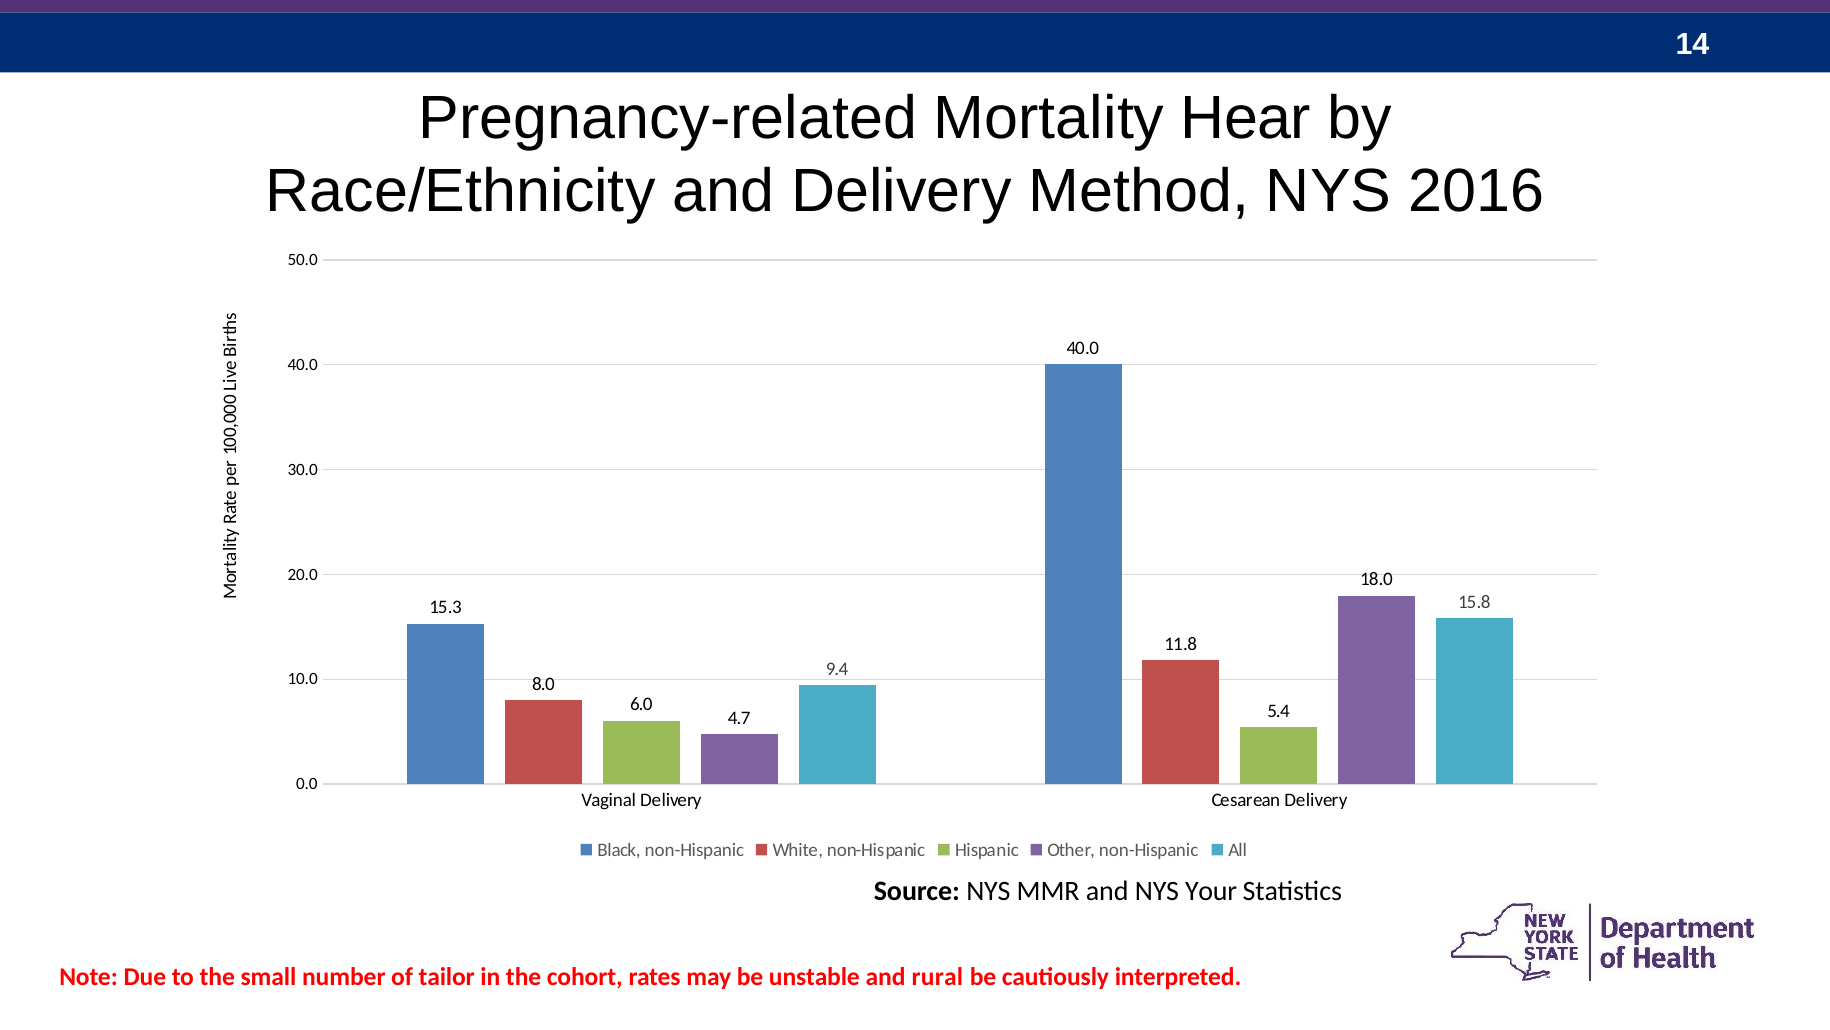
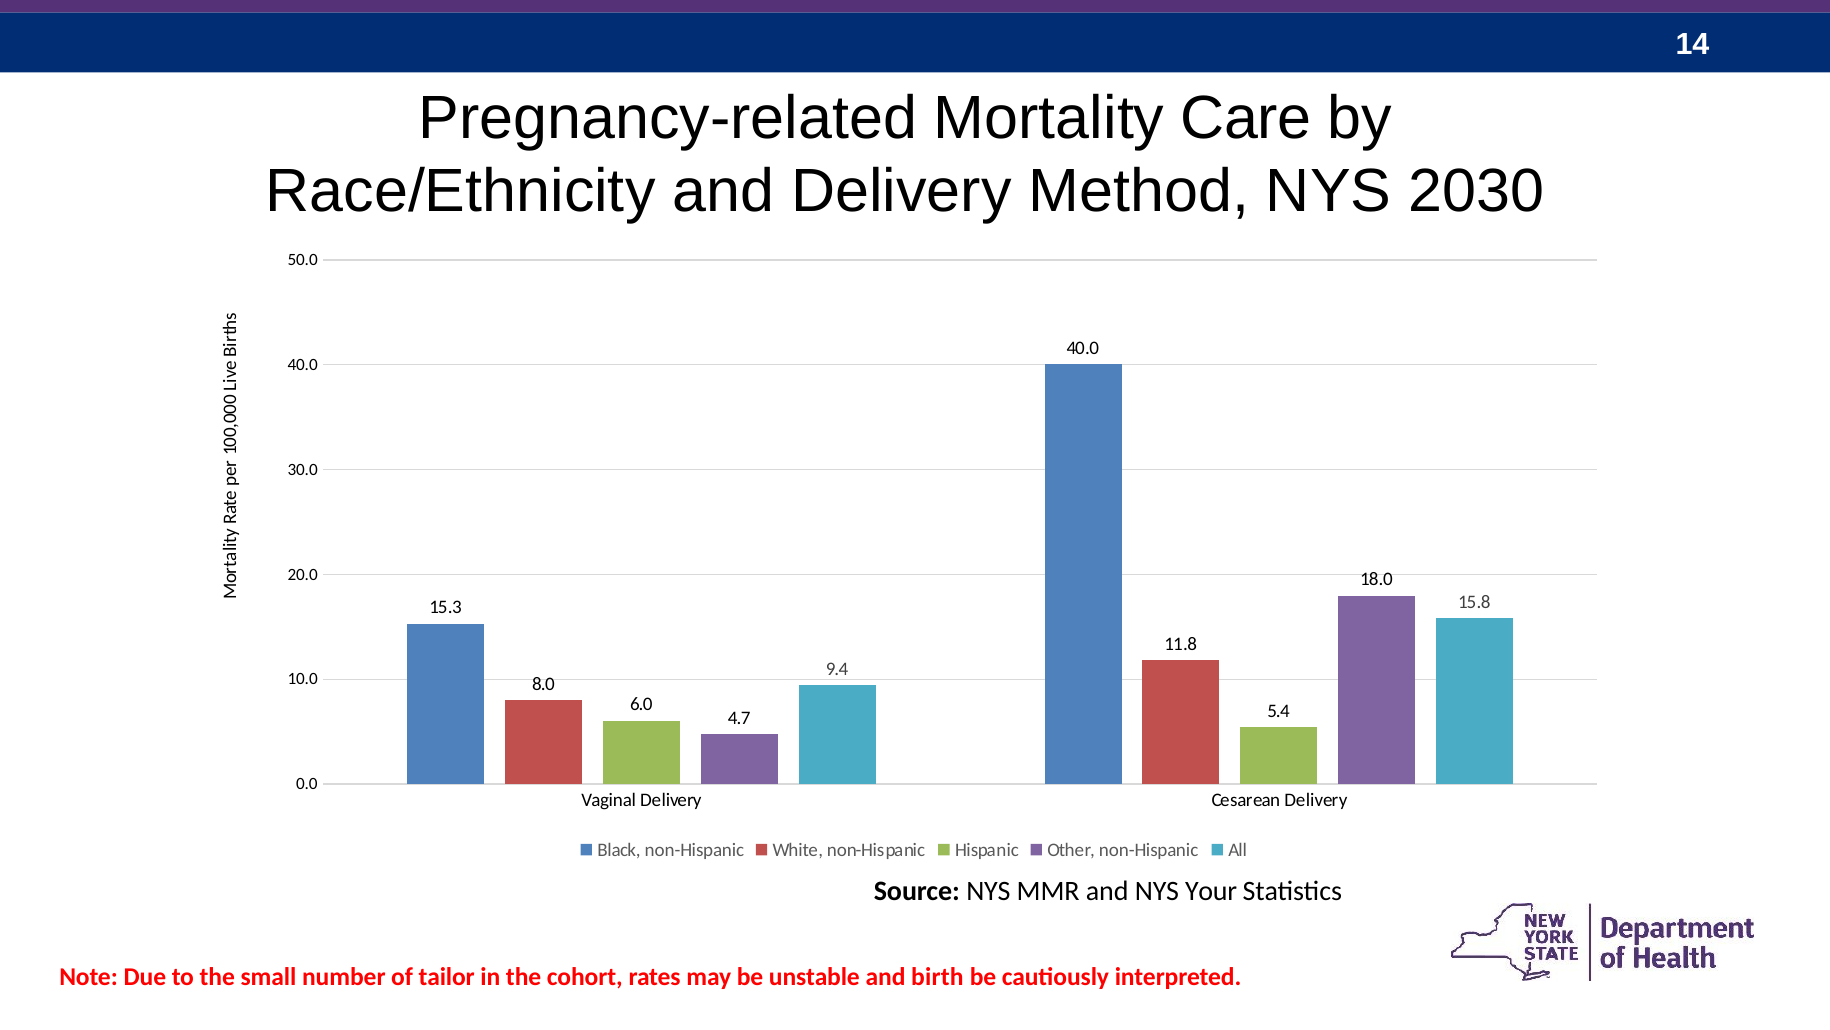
Hear: Hear -> Care
2016: 2016 -> 2030
rural: rural -> birth
